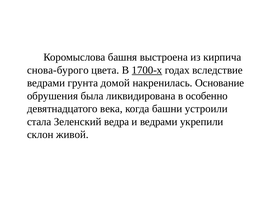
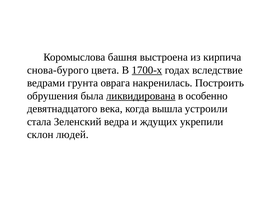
домой: домой -> оврага
Основание: Основание -> Построить
ликвидирована underline: none -> present
башни: башни -> вышла
и ведрами: ведрами -> ждущих
живой: живой -> людей
